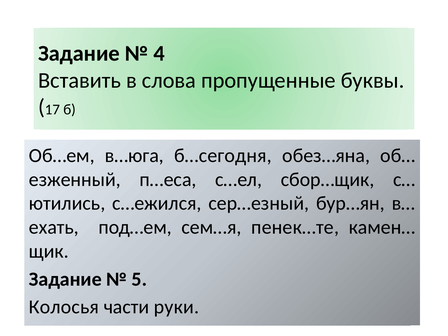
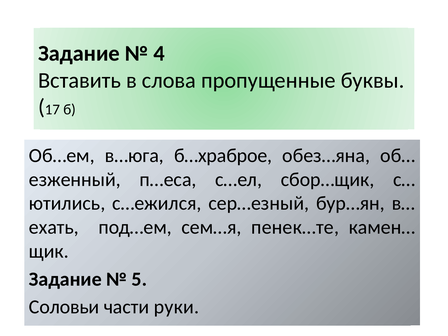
б…сегодня: б…сегодня -> б…храброе
Колосья: Колосья -> Соловьи
